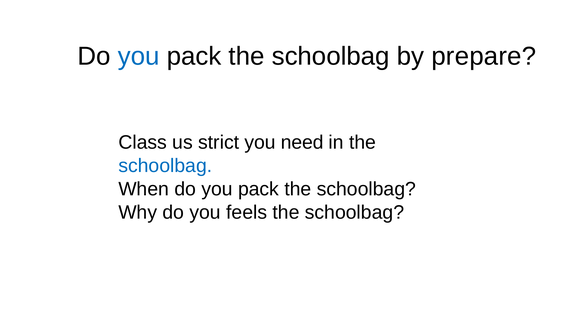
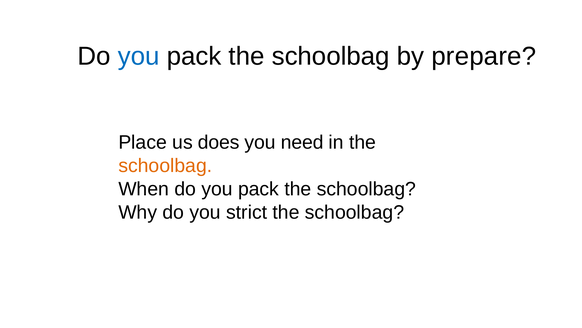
Class: Class -> Place
strict: strict -> does
schoolbag at (165, 165) colour: blue -> orange
feels: feels -> strict
